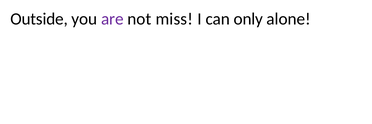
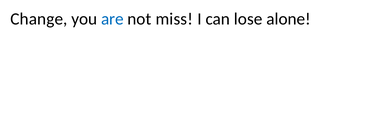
Outside: Outside -> Change
are colour: purple -> blue
only: only -> lose
